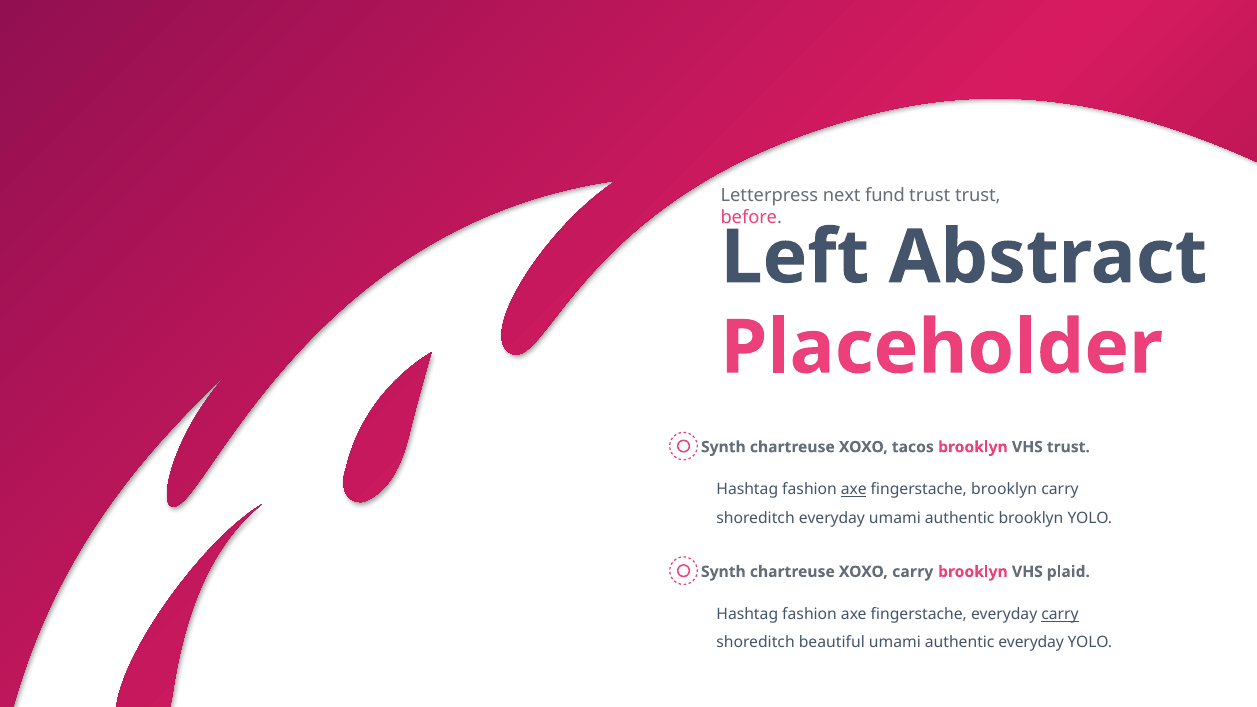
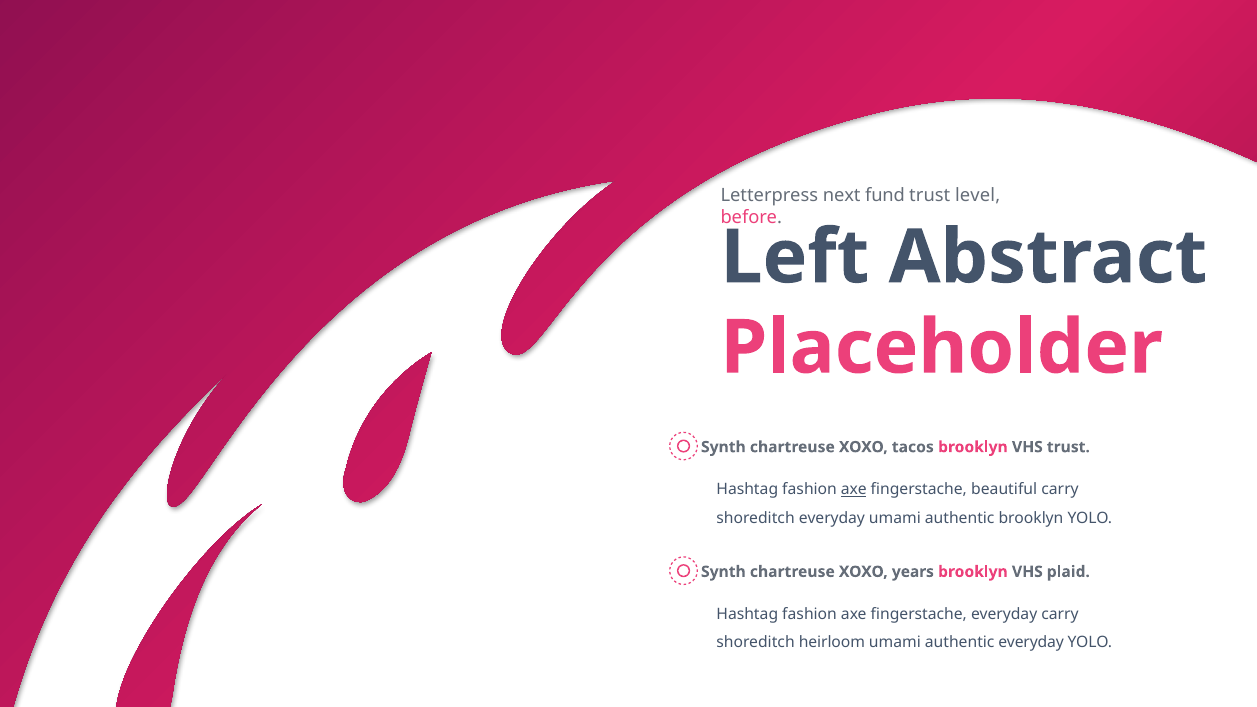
trust trust: trust -> level
fingerstache brooklyn: brooklyn -> beautiful
XOXO carry: carry -> years
carry at (1060, 614) underline: present -> none
beautiful: beautiful -> heirloom
